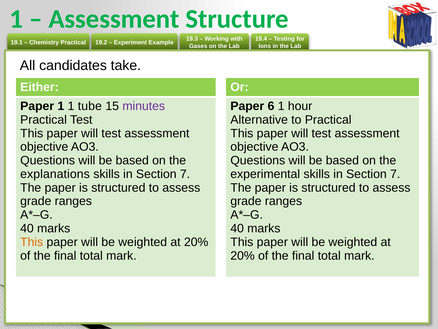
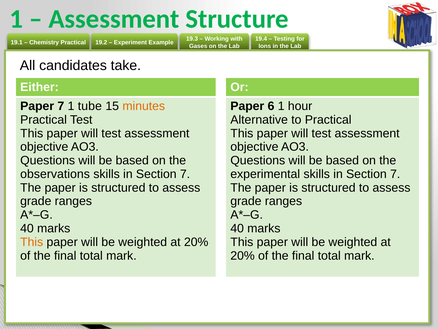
Paper 1: 1 -> 7
minutes colour: purple -> orange
explanations: explanations -> observations
